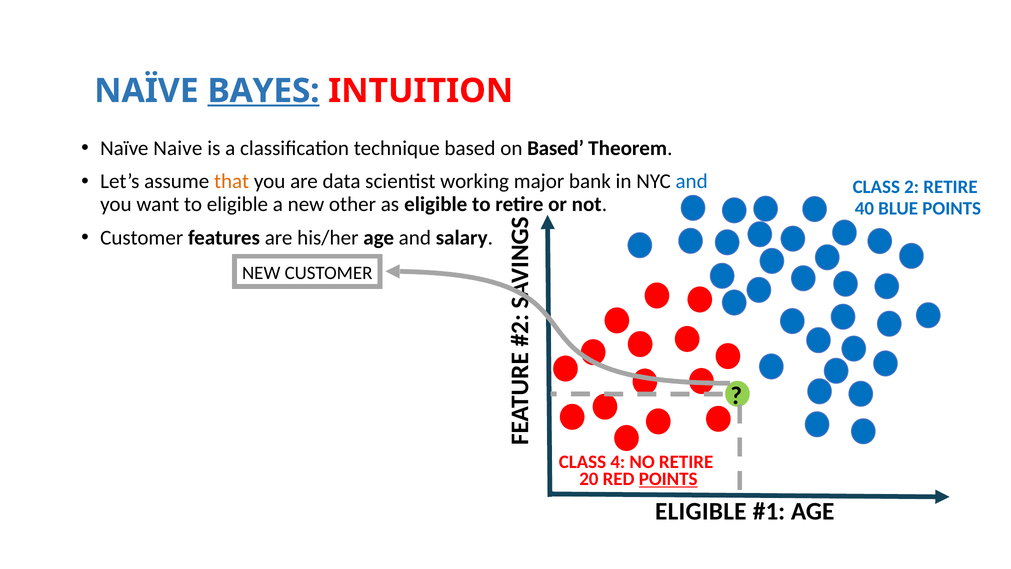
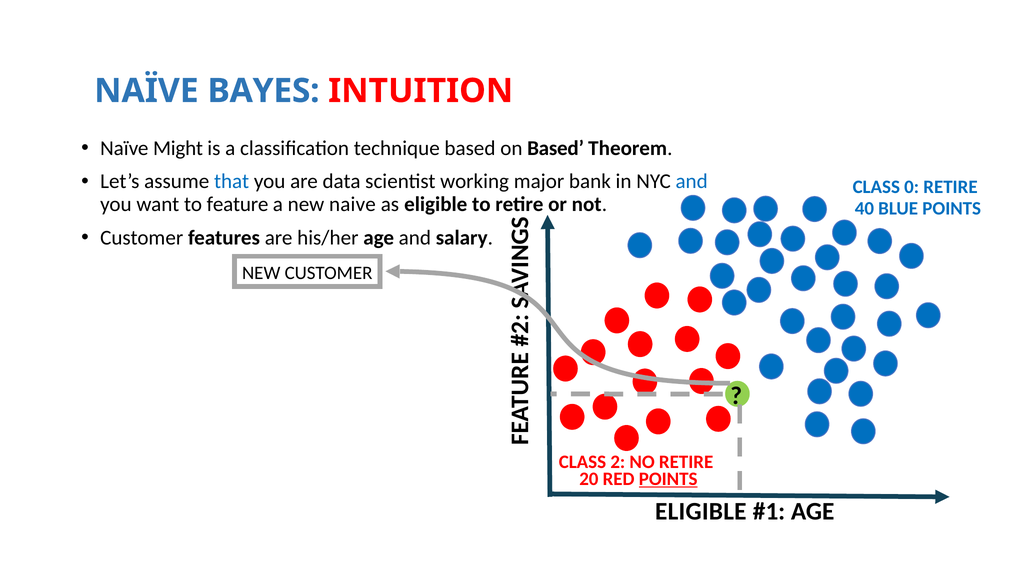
BAYES underline: present -> none
Naive: Naive -> Might
that colour: orange -> blue
CLASS 2: 2 -> 0
to eligible: eligible -> feature
other: other -> naive
CLASS 4: 4 -> 2
